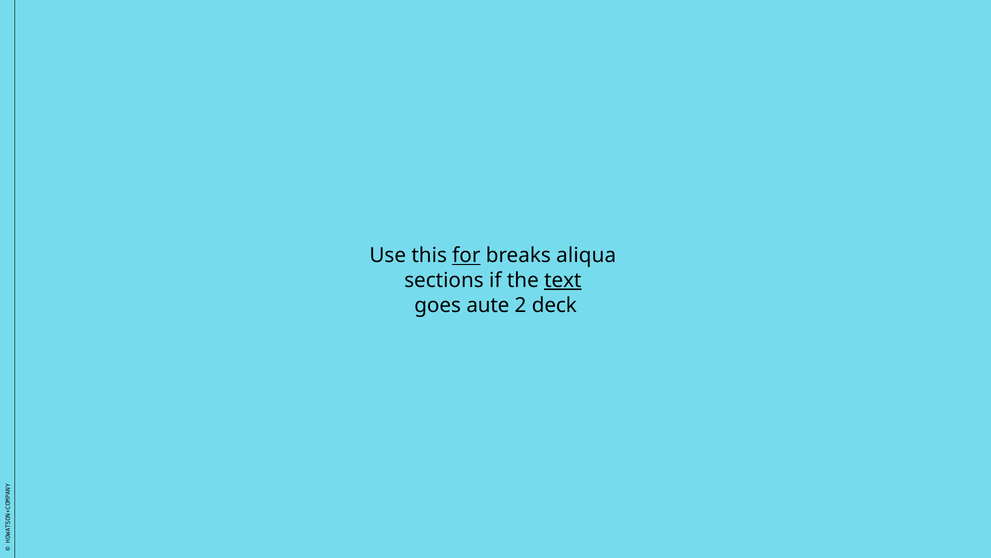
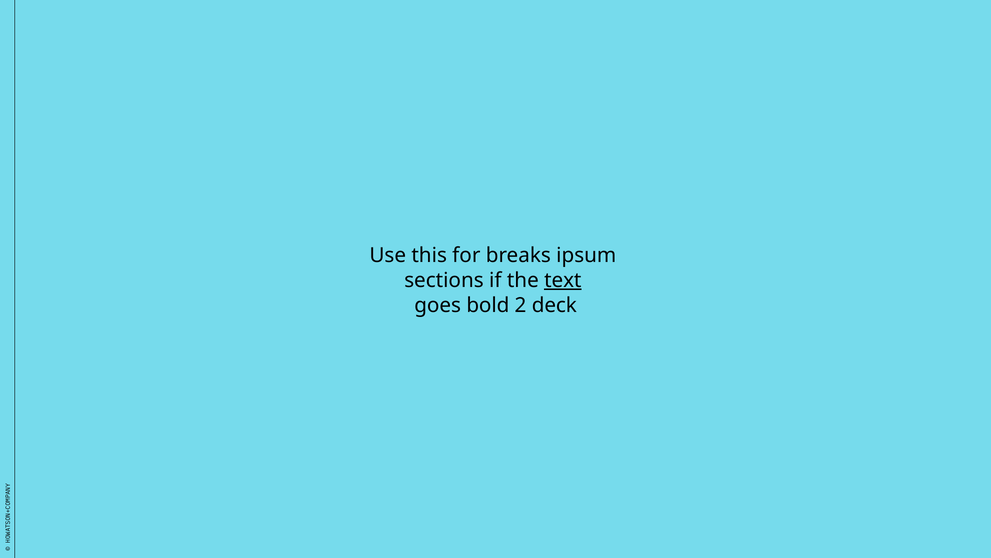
for underline: present -> none
aliqua: aliqua -> ipsum
aute: aute -> bold
